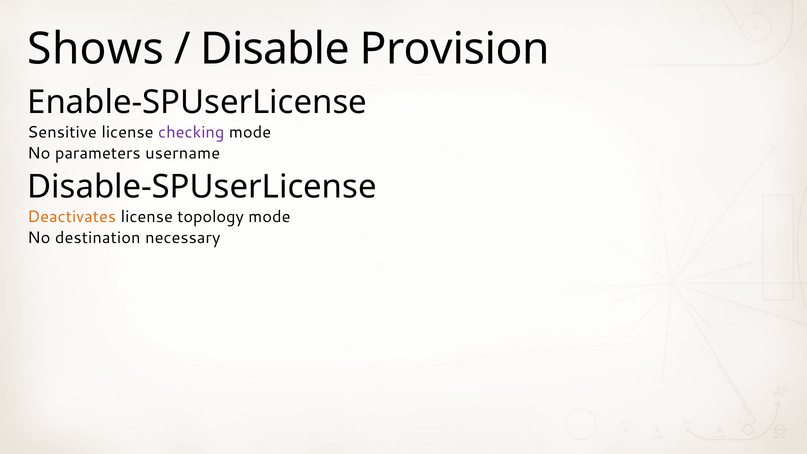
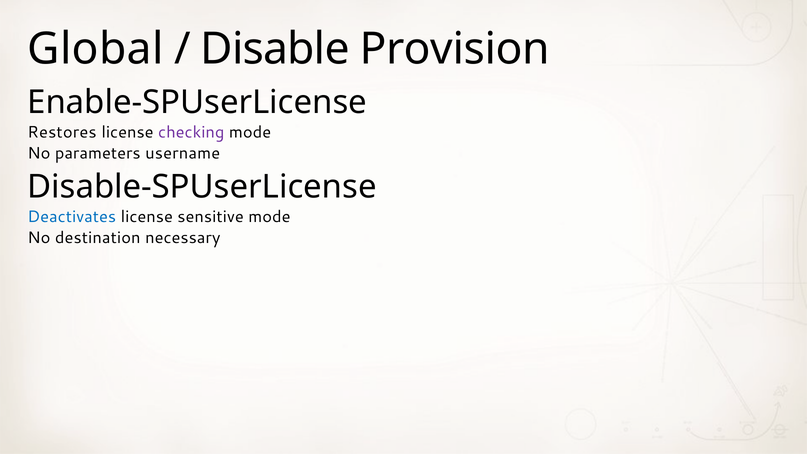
Shows: Shows -> Global
Sensitive: Sensitive -> Restores
Deactivates colour: orange -> blue
topology: topology -> sensitive
